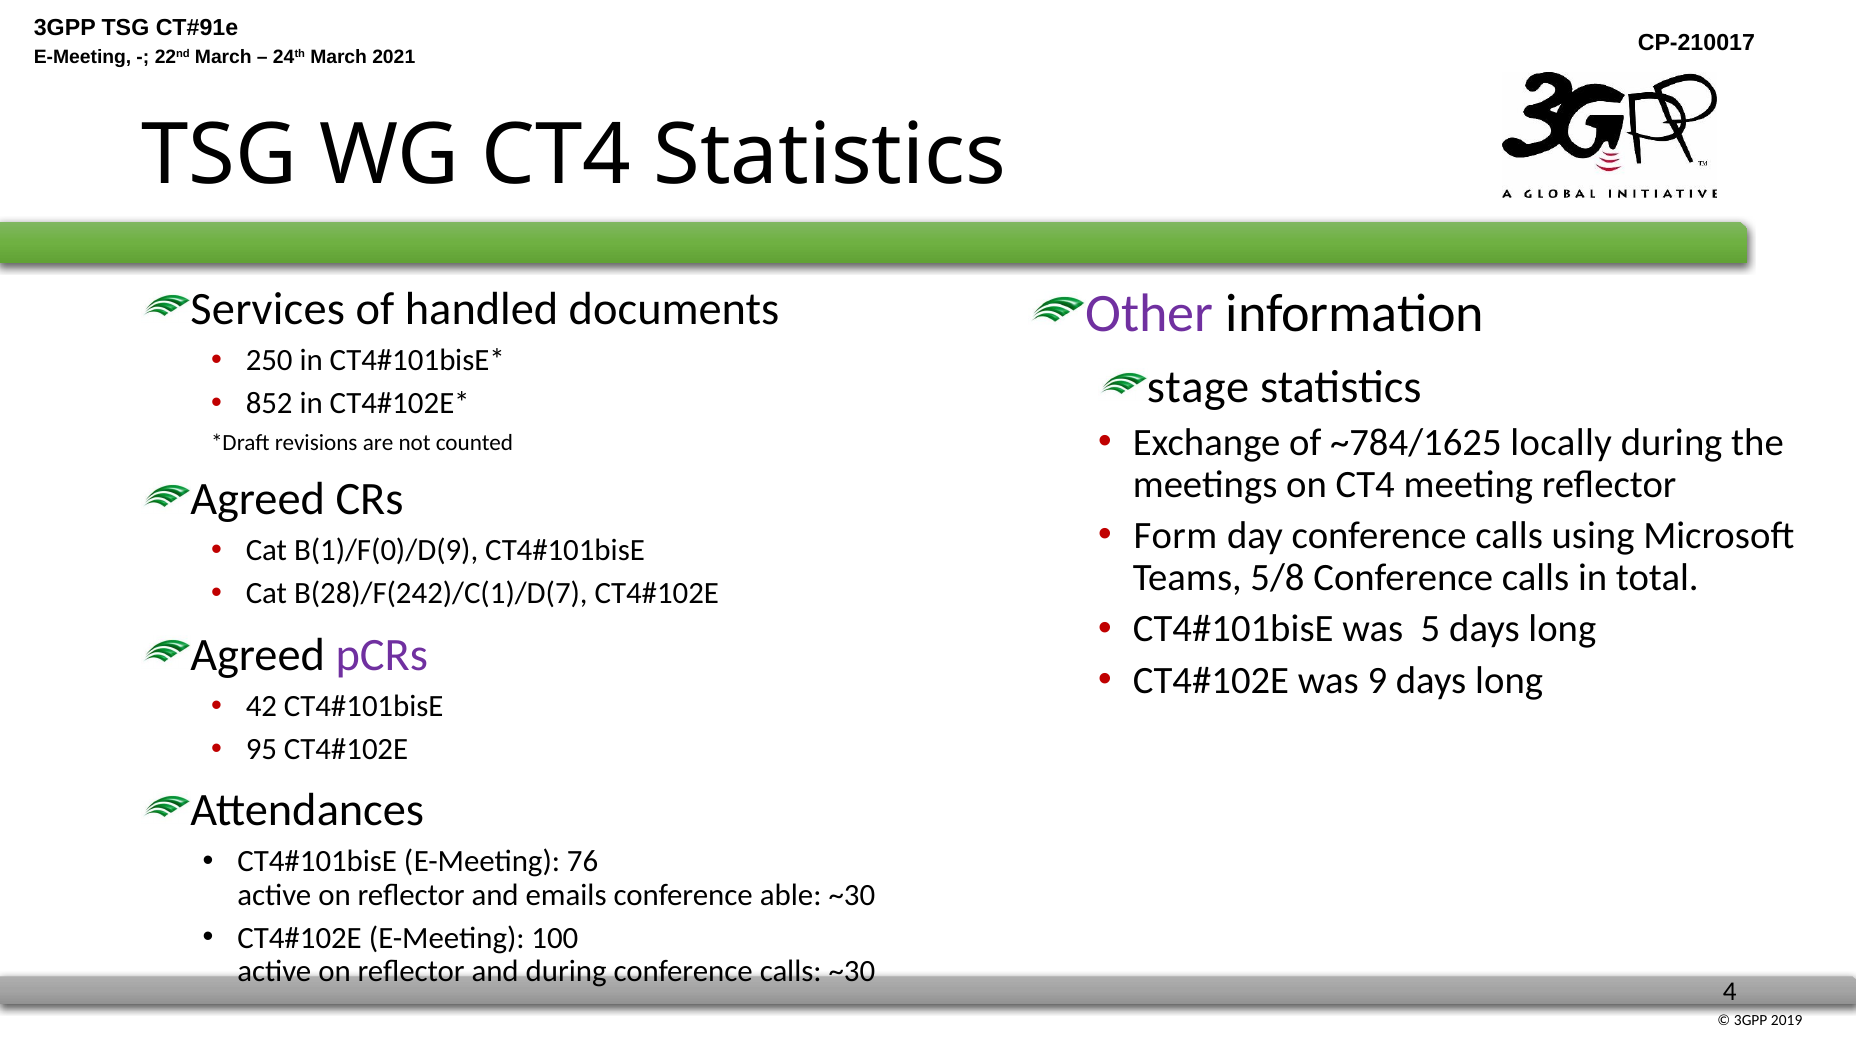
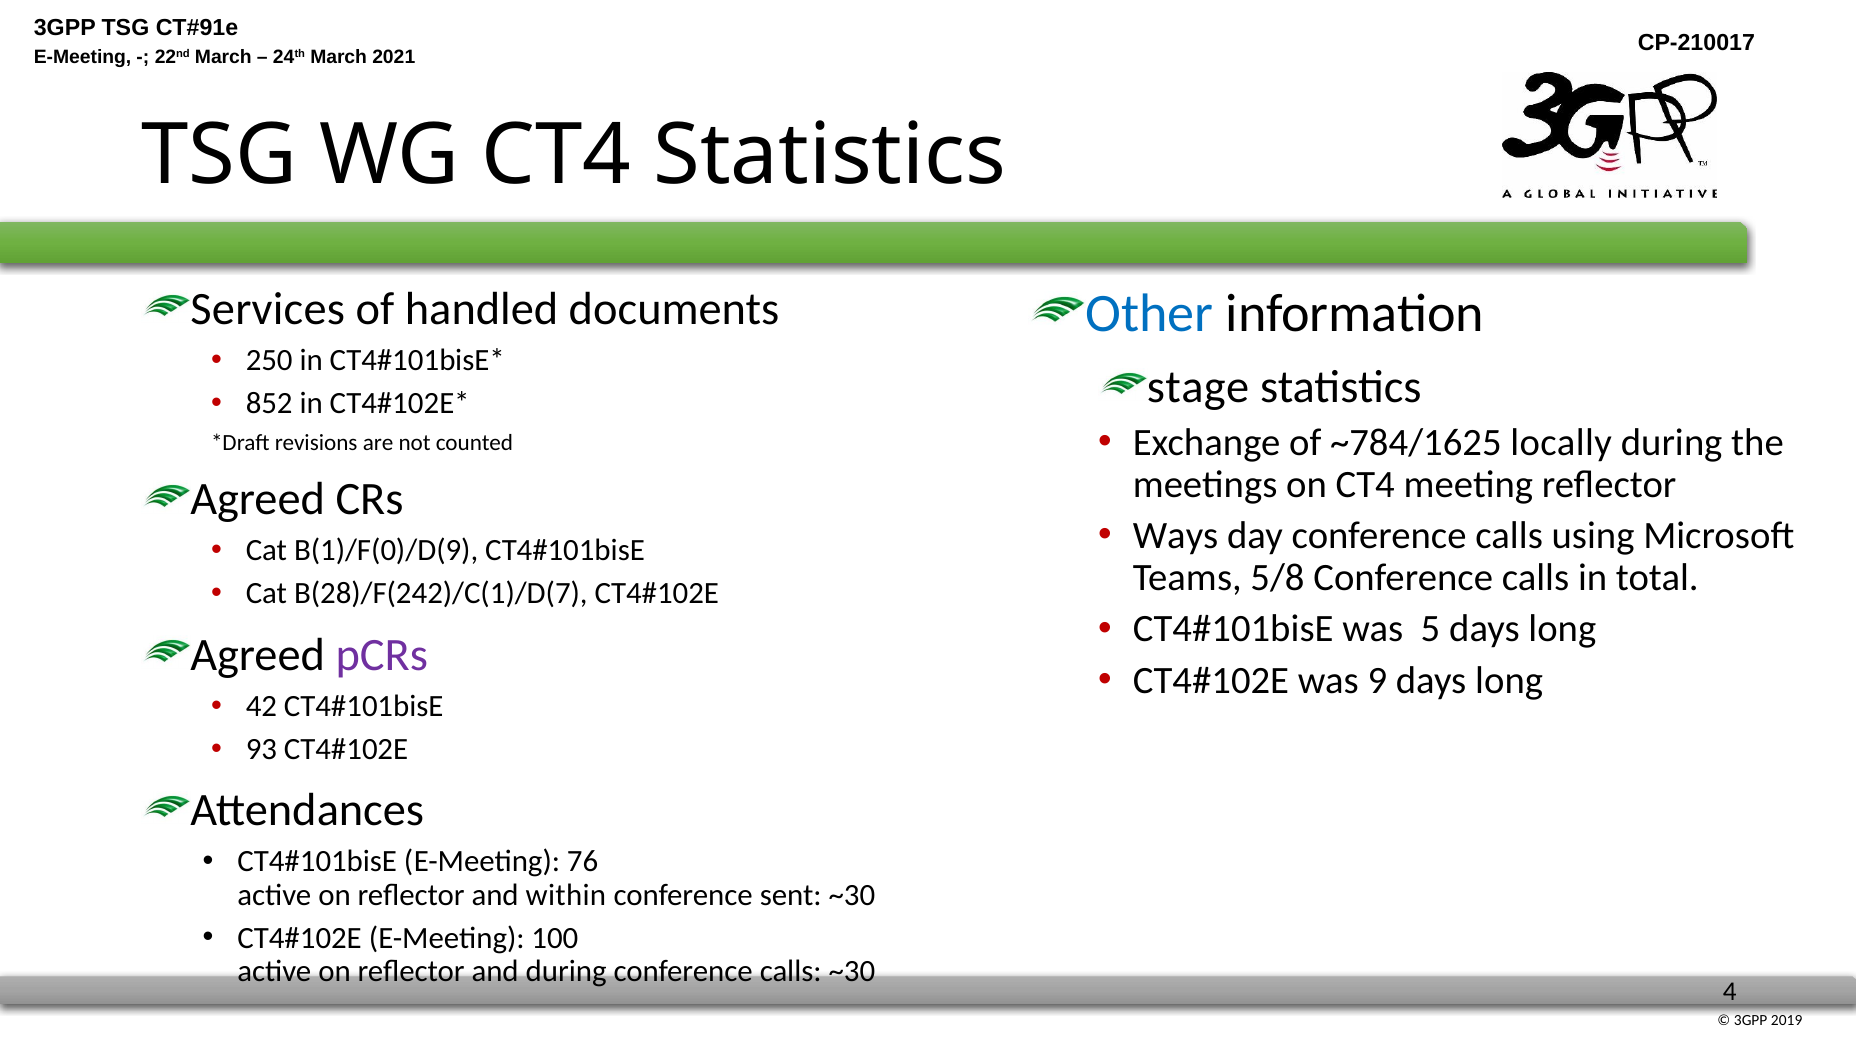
Other colour: purple -> blue
Form: Form -> Ways
95: 95 -> 93
emails: emails -> within
able: able -> sent
